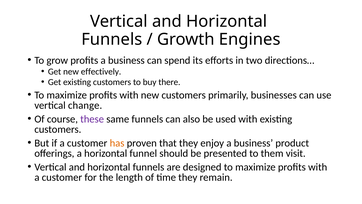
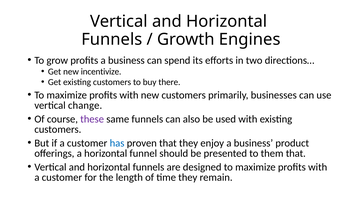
effectively: effectively -> incentivize
has colour: orange -> blue
them visit: visit -> that
